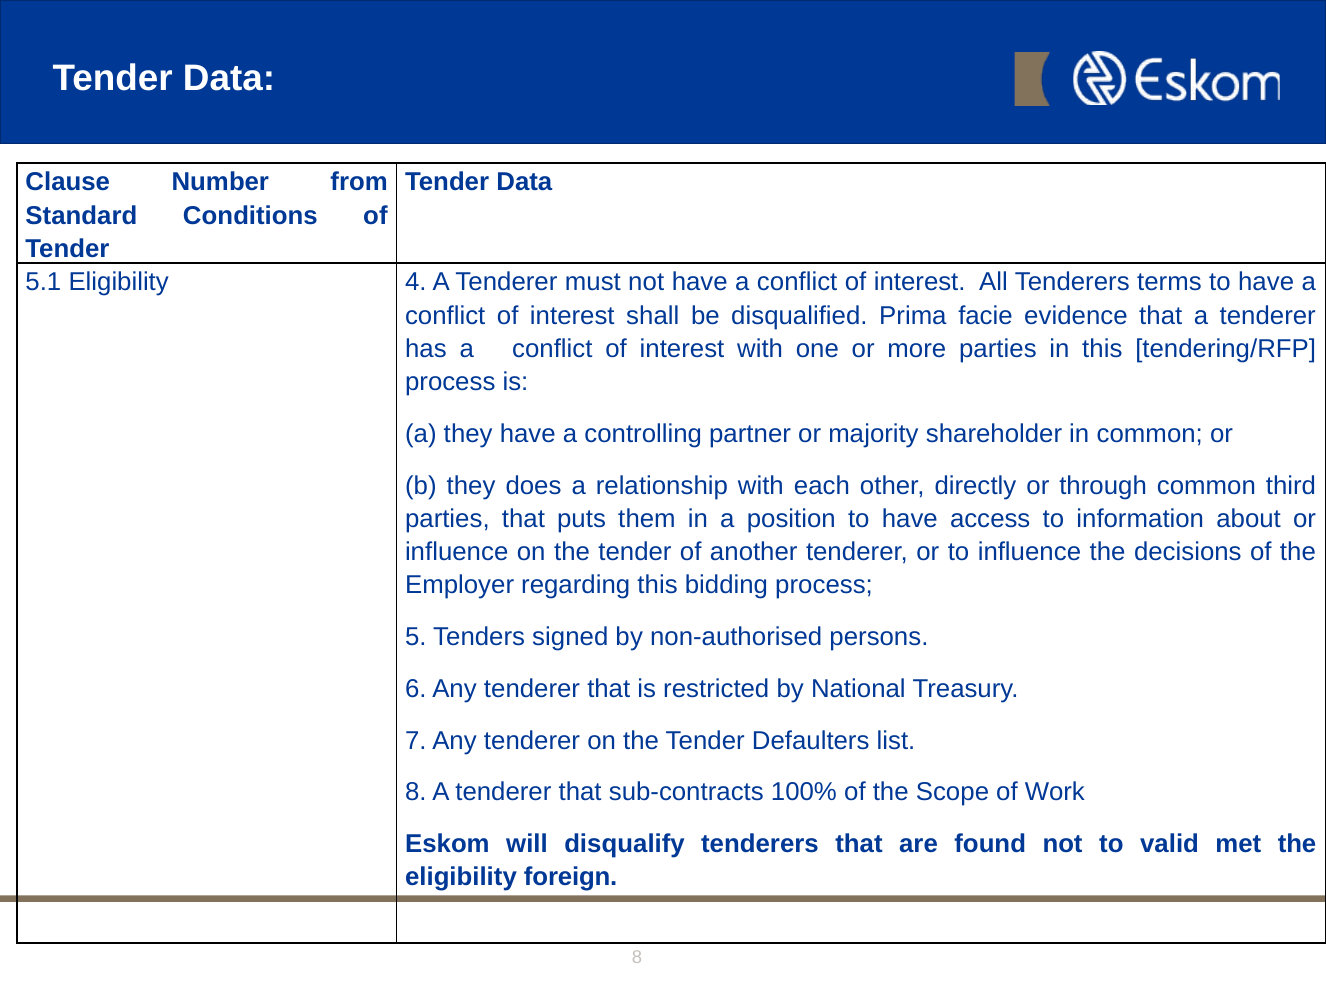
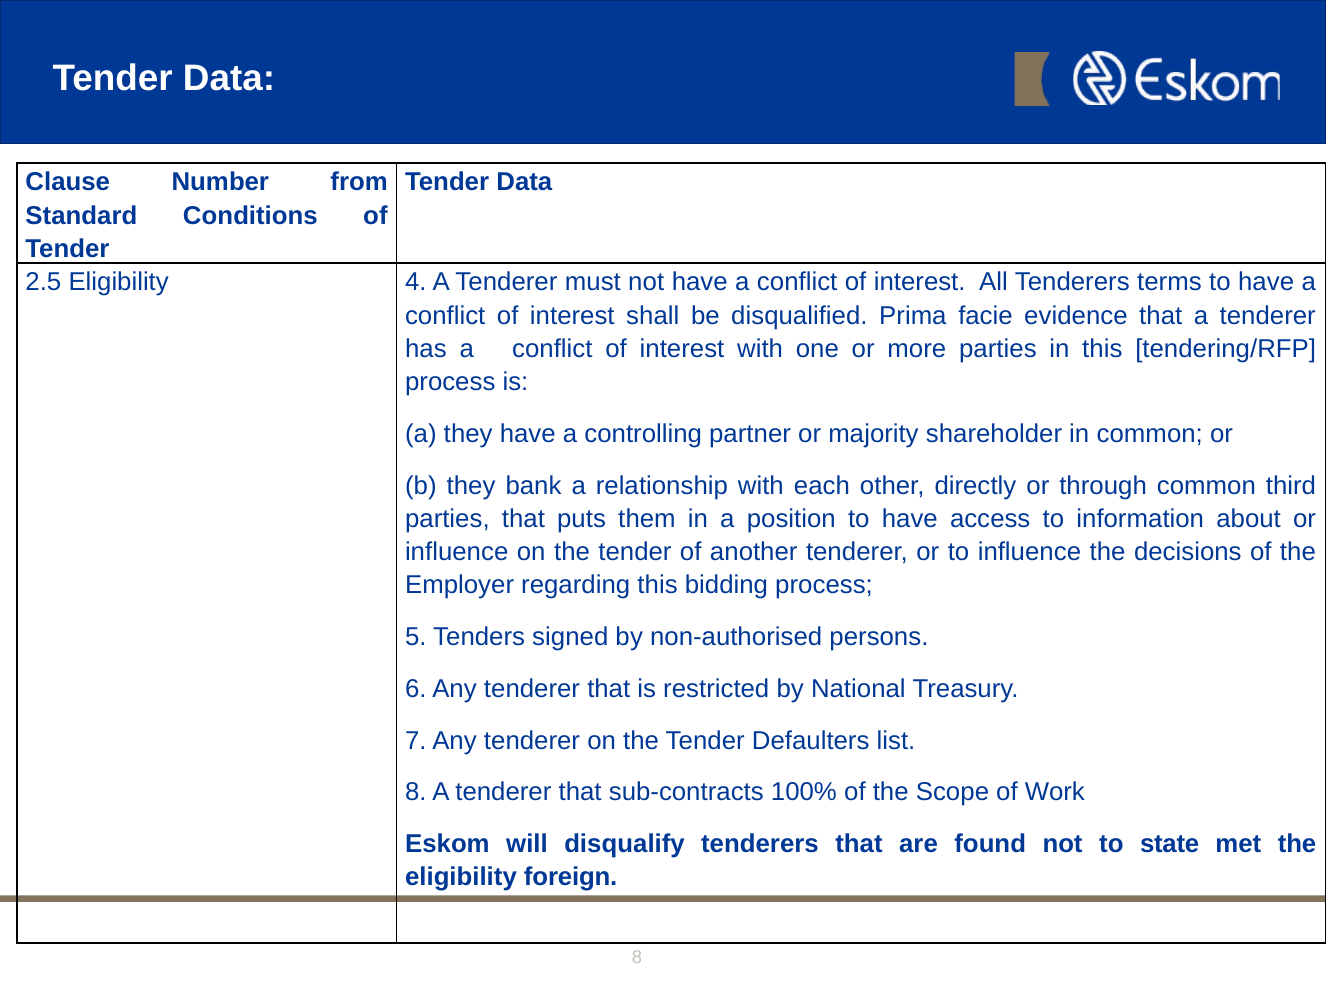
5.1: 5.1 -> 2.5
does: does -> bank
valid: valid -> state
